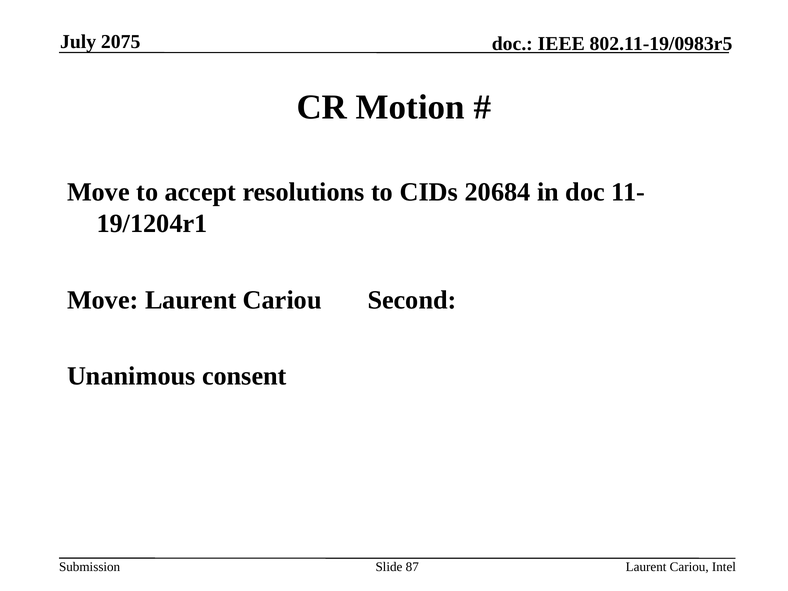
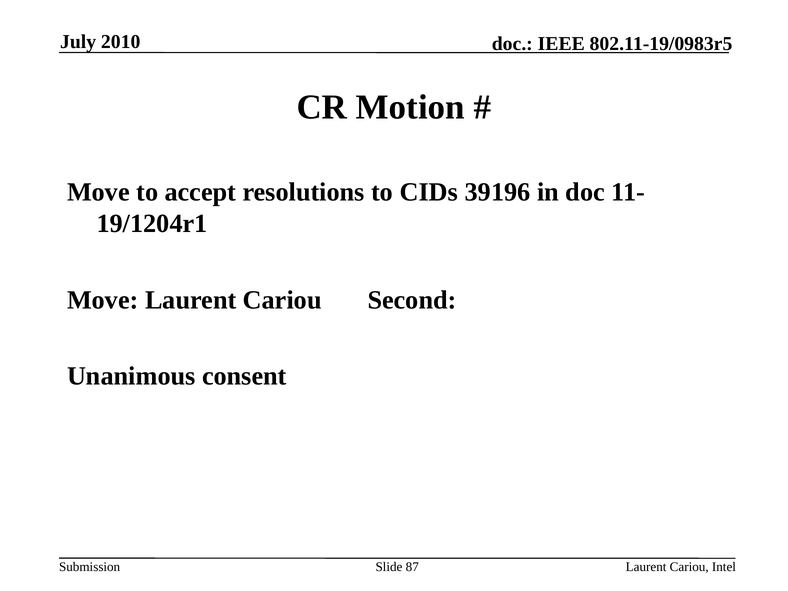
2075: 2075 -> 2010
20684: 20684 -> 39196
